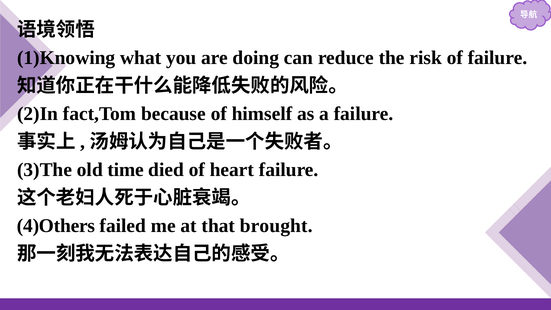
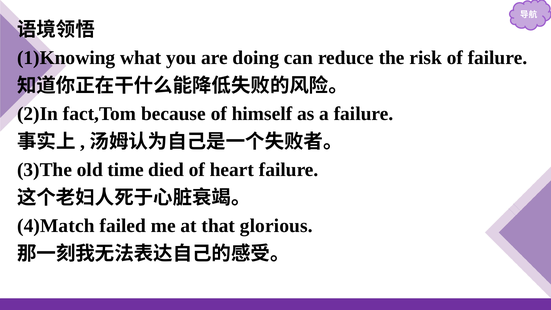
4)Others: 4)Others -> 4)Match
brought: brought -> glorious
